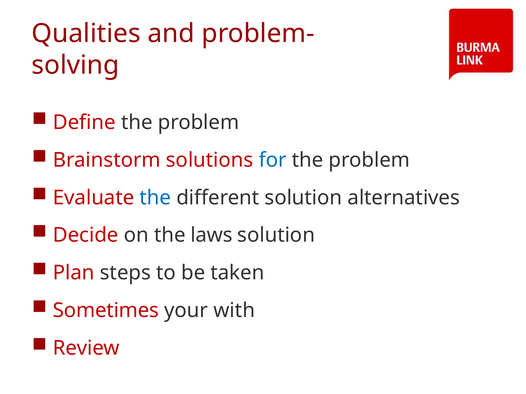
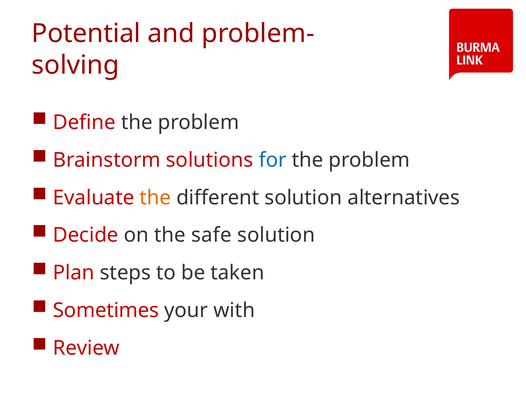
Qualities: Qualities -> Potential
the at (155, 198) colour: blue -> orange
laws: laws -> safe
